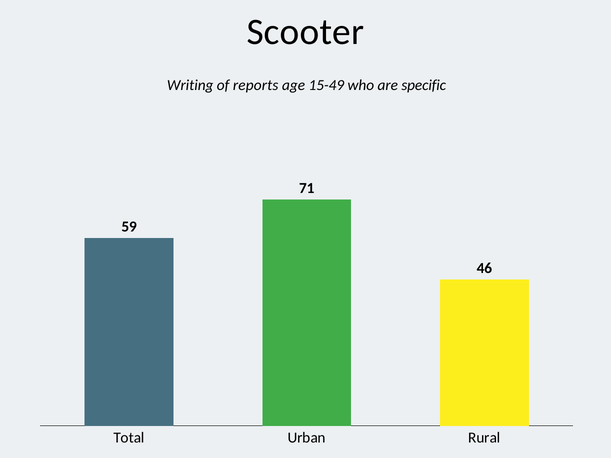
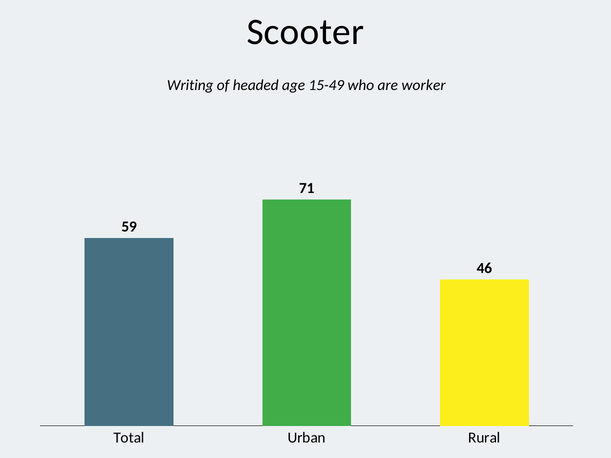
reports: reports -> headed
specific: specific -> worker
